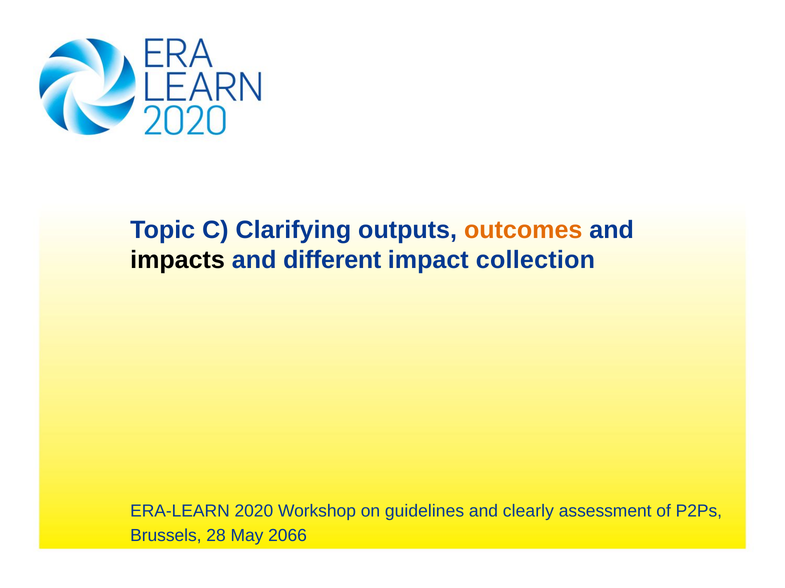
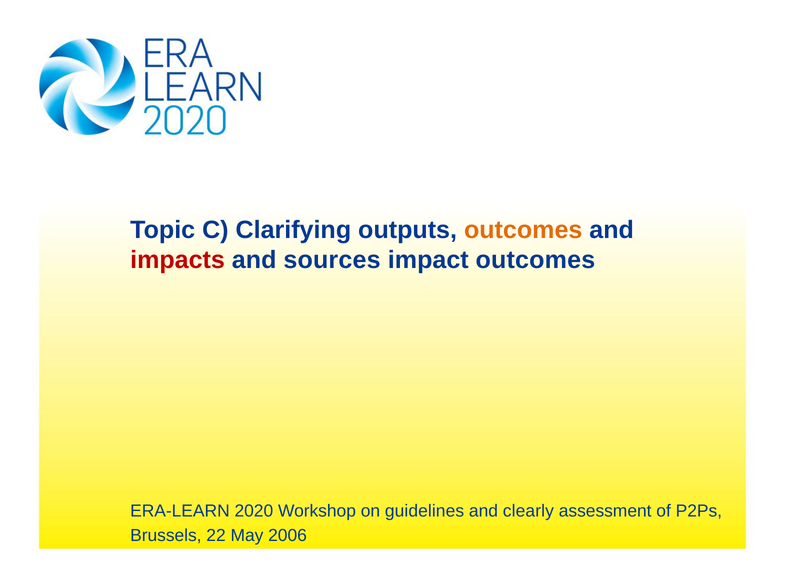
impacts colour: black -> red
different: different -> sources
impact collection: collection -> outcomes
28: 28 -> 22
2066: 2066 -> 2006
